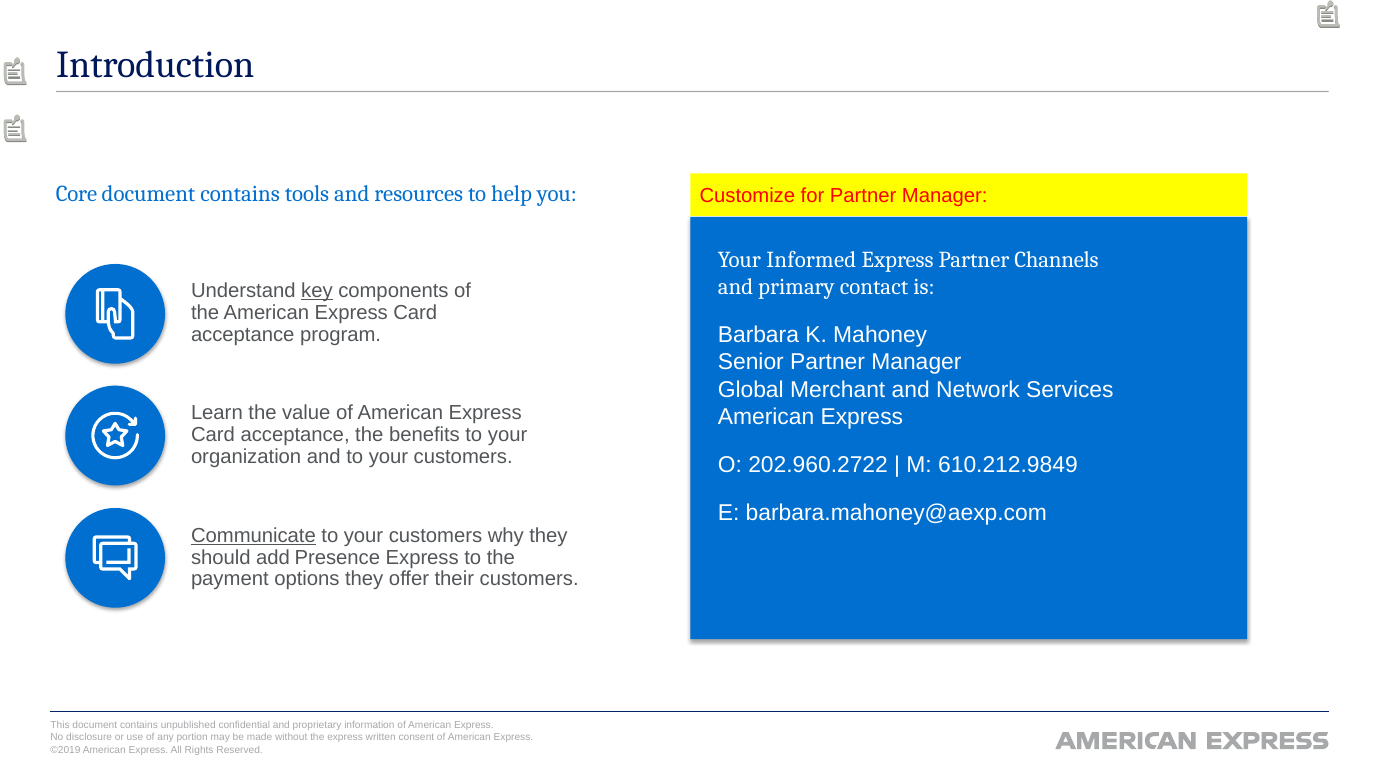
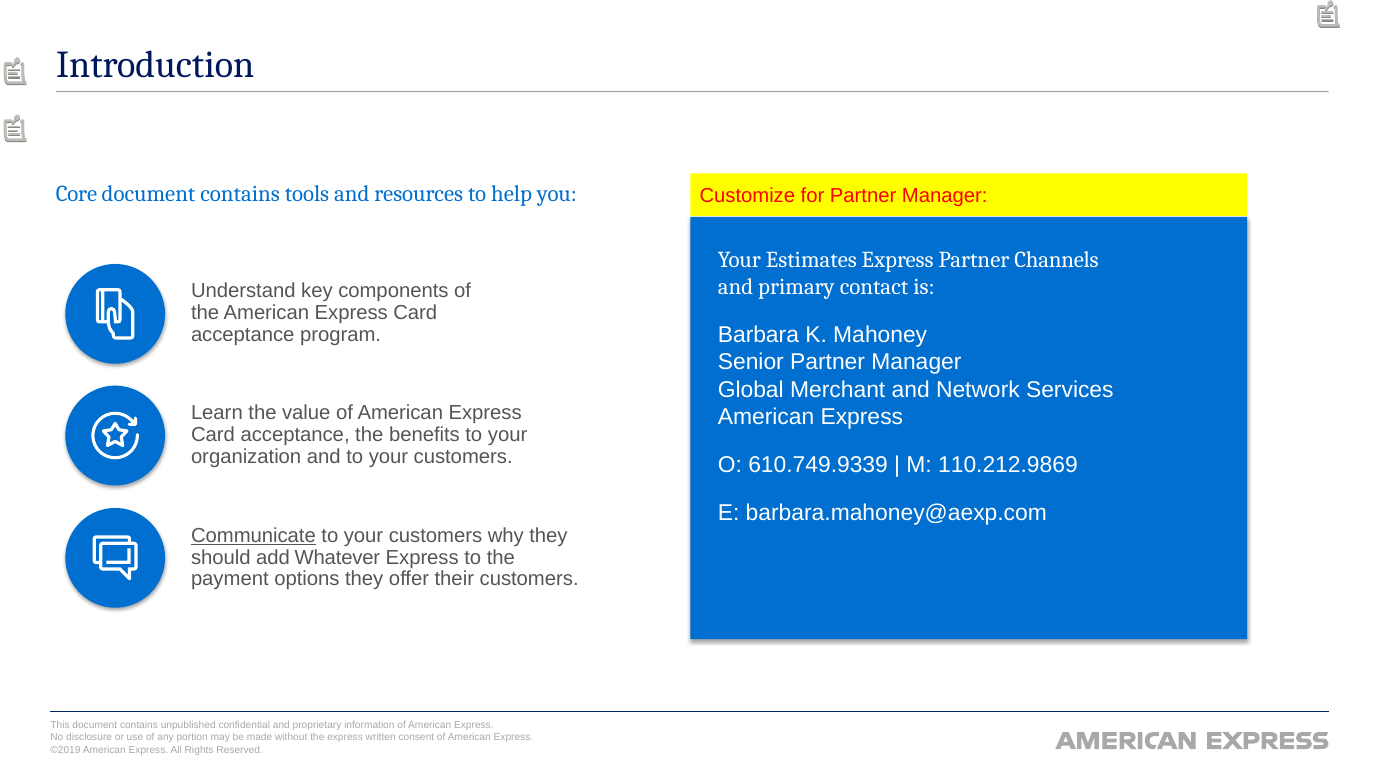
Informed: Informed -> Estimates
key underline: present -> none
202.960.2722: 202.960.2722 -> 610.749.9339
610.212.9849: 610.212.9849 -> 110.212.9869
Presence: Presence -> Whatever
